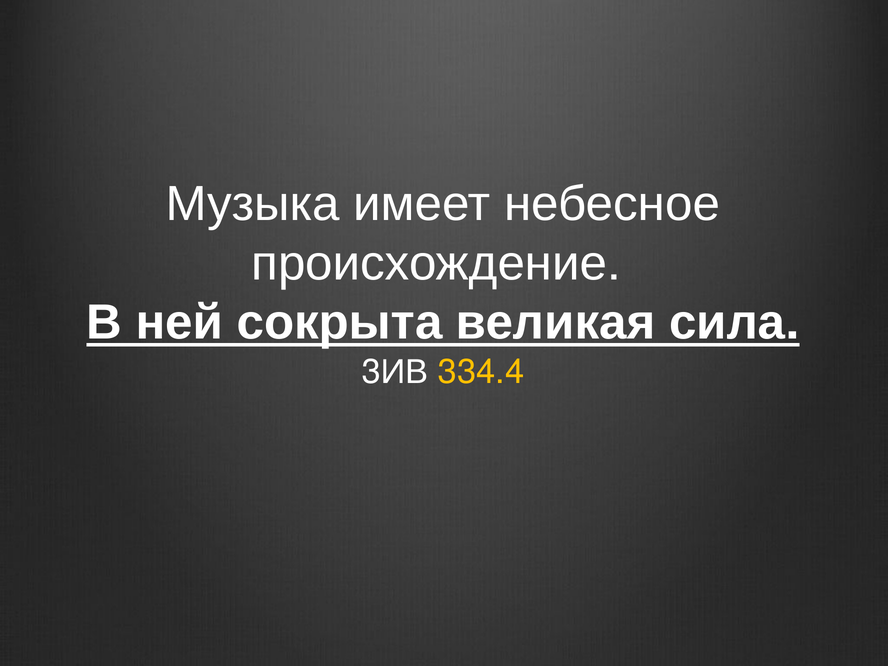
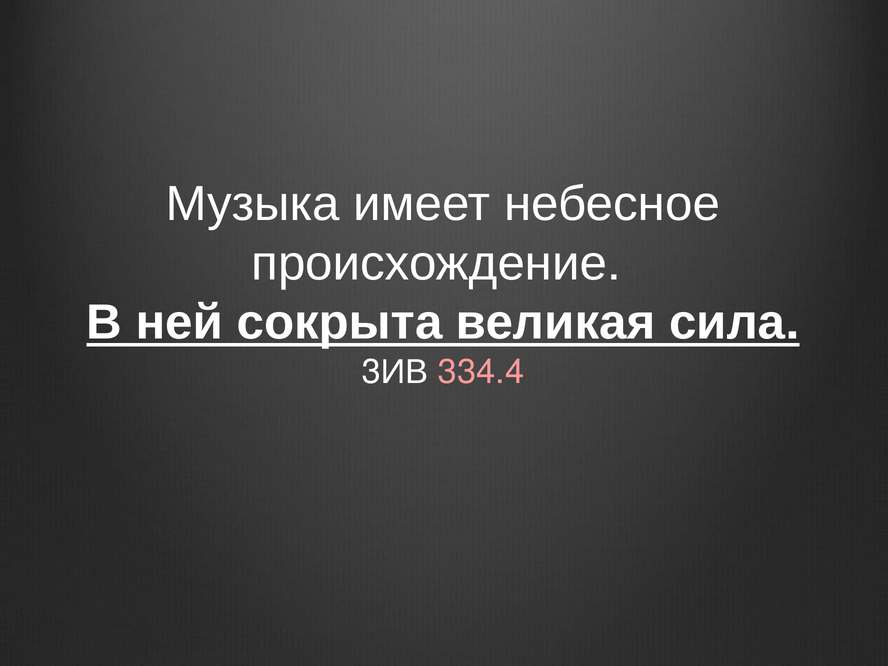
334.4 colour: yellow -> pink
